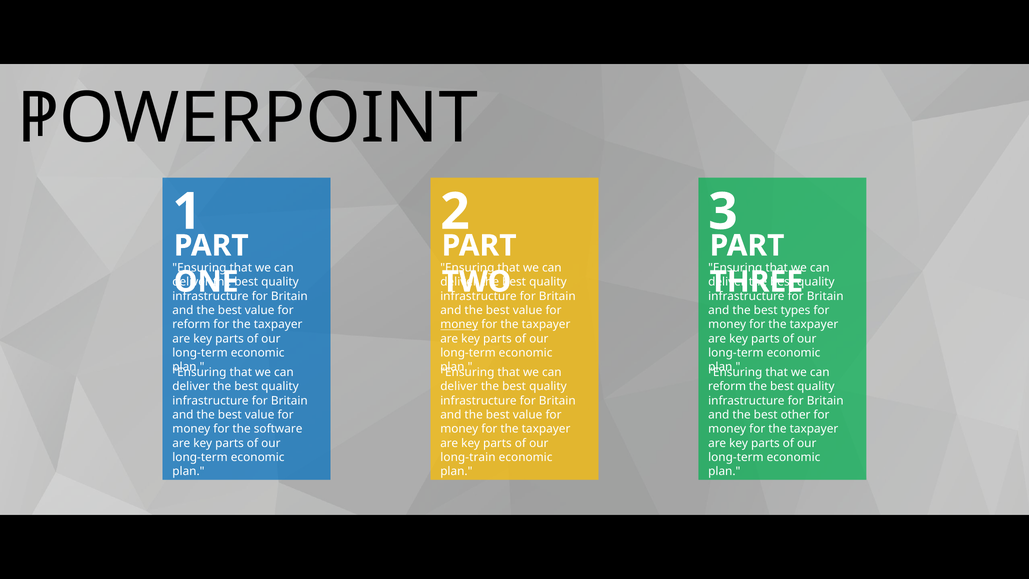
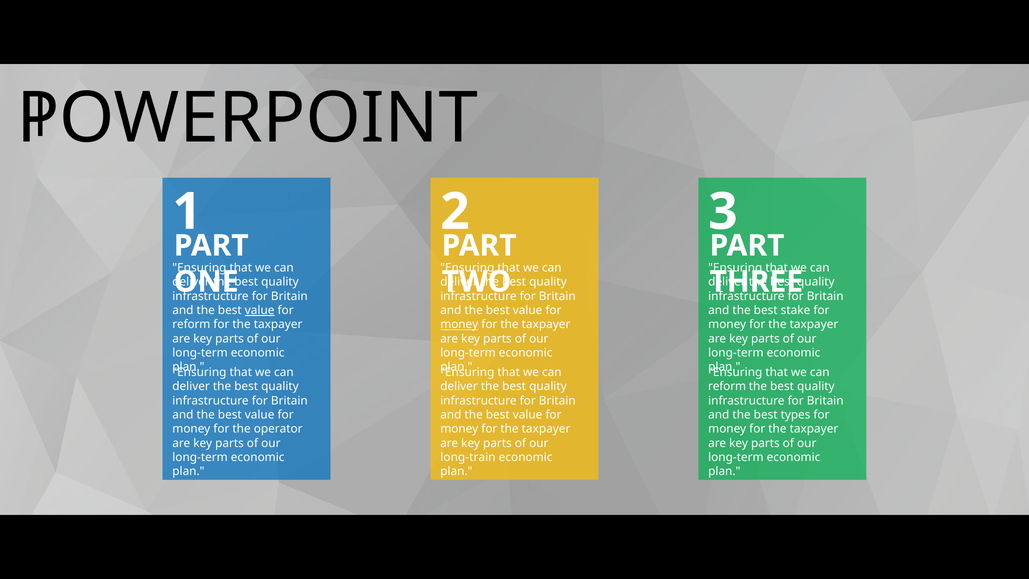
value at (260, 310) underline: none -> present
types: types -> stake
other: other -> types
software: software -> operator
